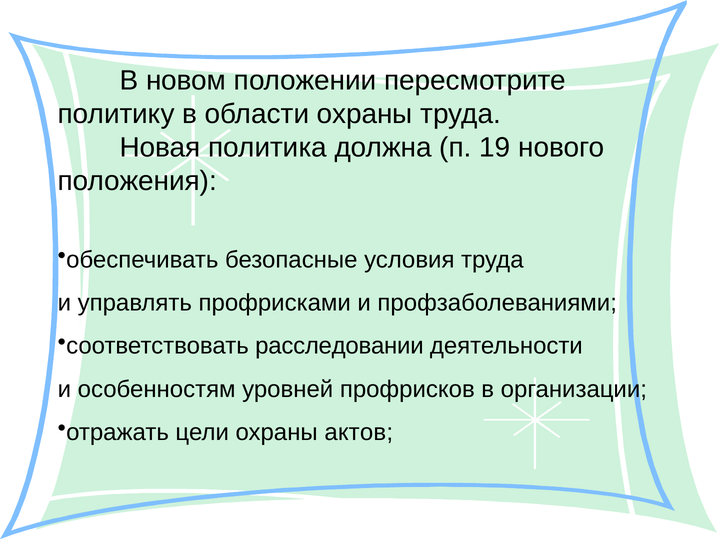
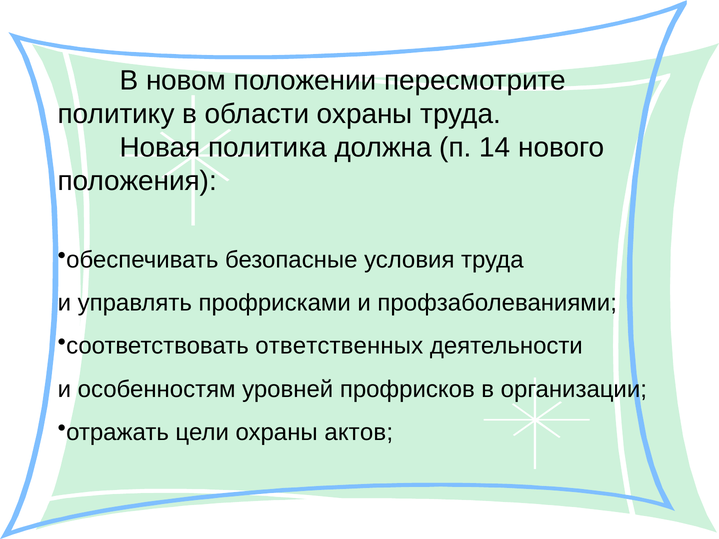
19: 19 -> 14
расследовании: расследовании -> ответственных
